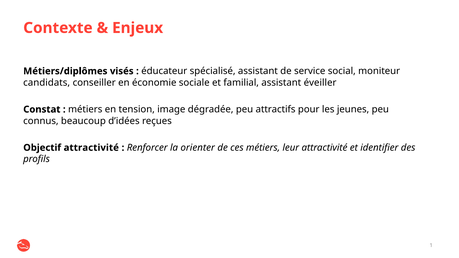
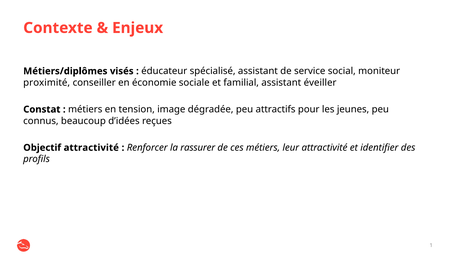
candidats: candidats -> proximité
orienter: orienter -> rassurer
